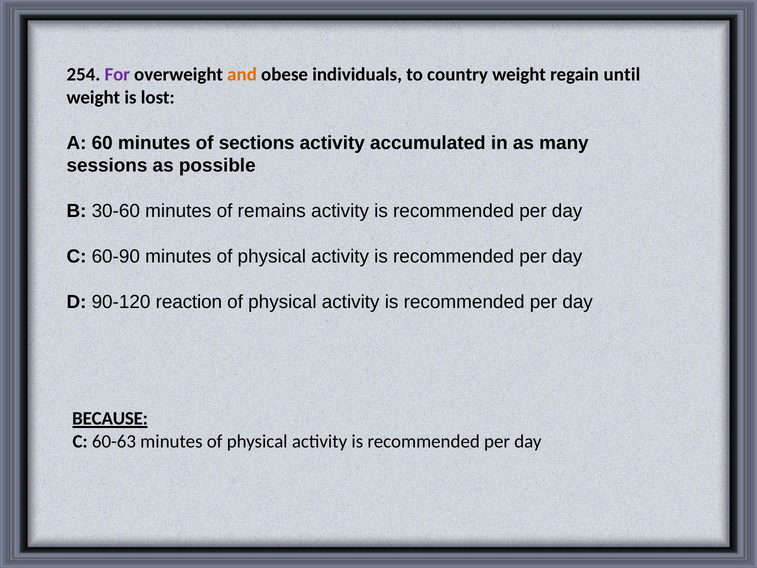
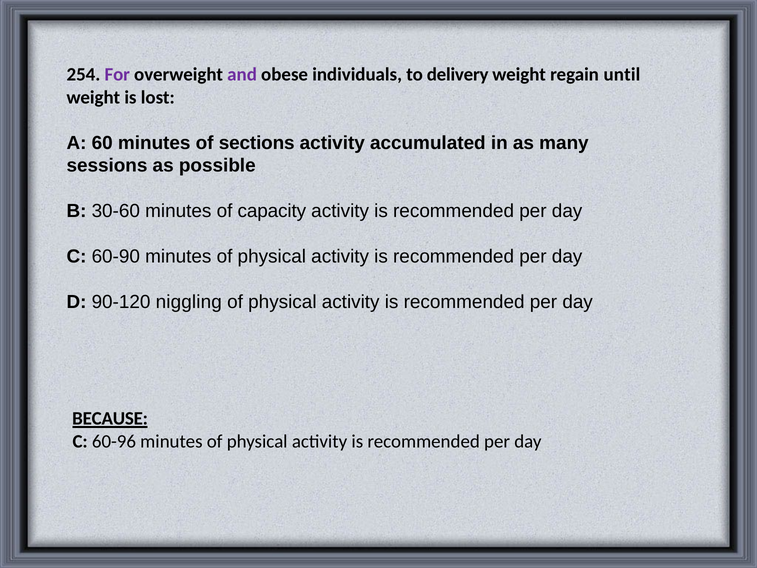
and colour: orange -> purple
country: country -> delivery
remains: remains -> capacity
reaction: reaction -> niggling
60-63: 60-63 -> 60-96
